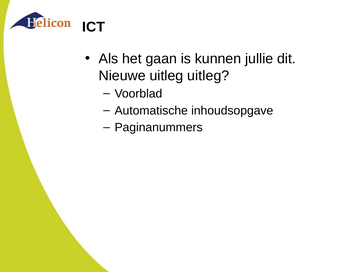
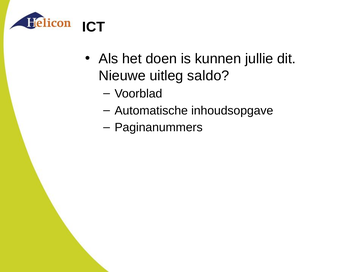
gaan: gaan -> doen
uitleg uitleg: uitleg -> saldo
